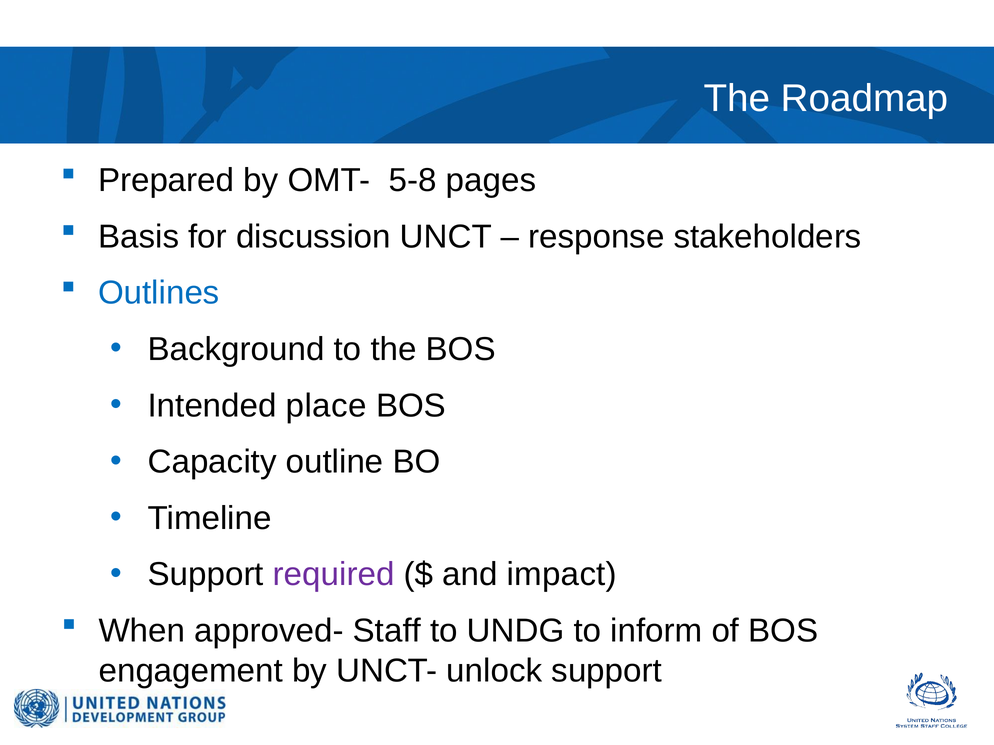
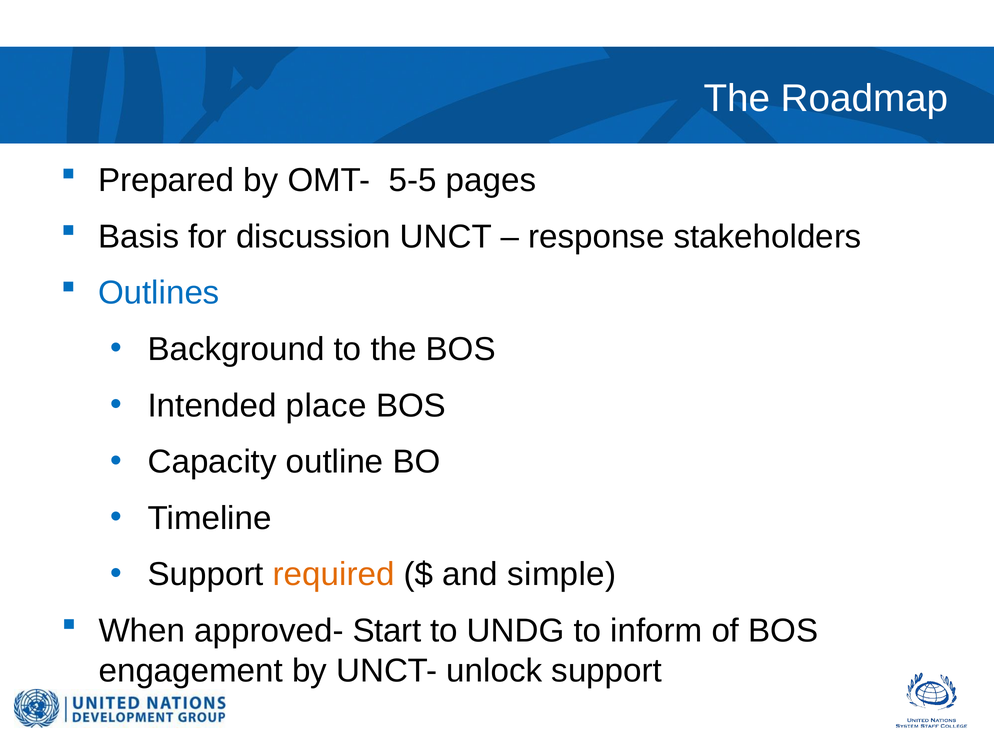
5-8: 5-8 -> 5-5
required colour: purple -> orange
impact: impact -> simple
Staff: Staff -> Start
